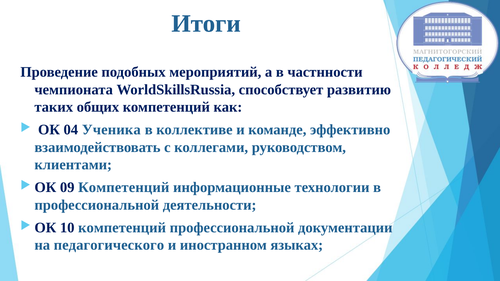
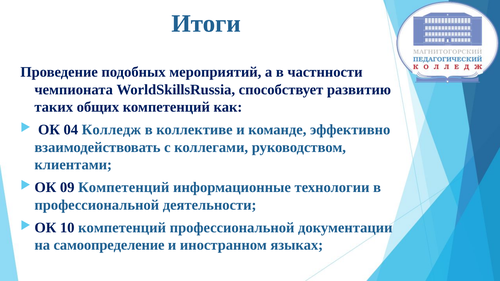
Ученика: Ученика -> Колледж
педагогического: педагогического -> самоопределение
